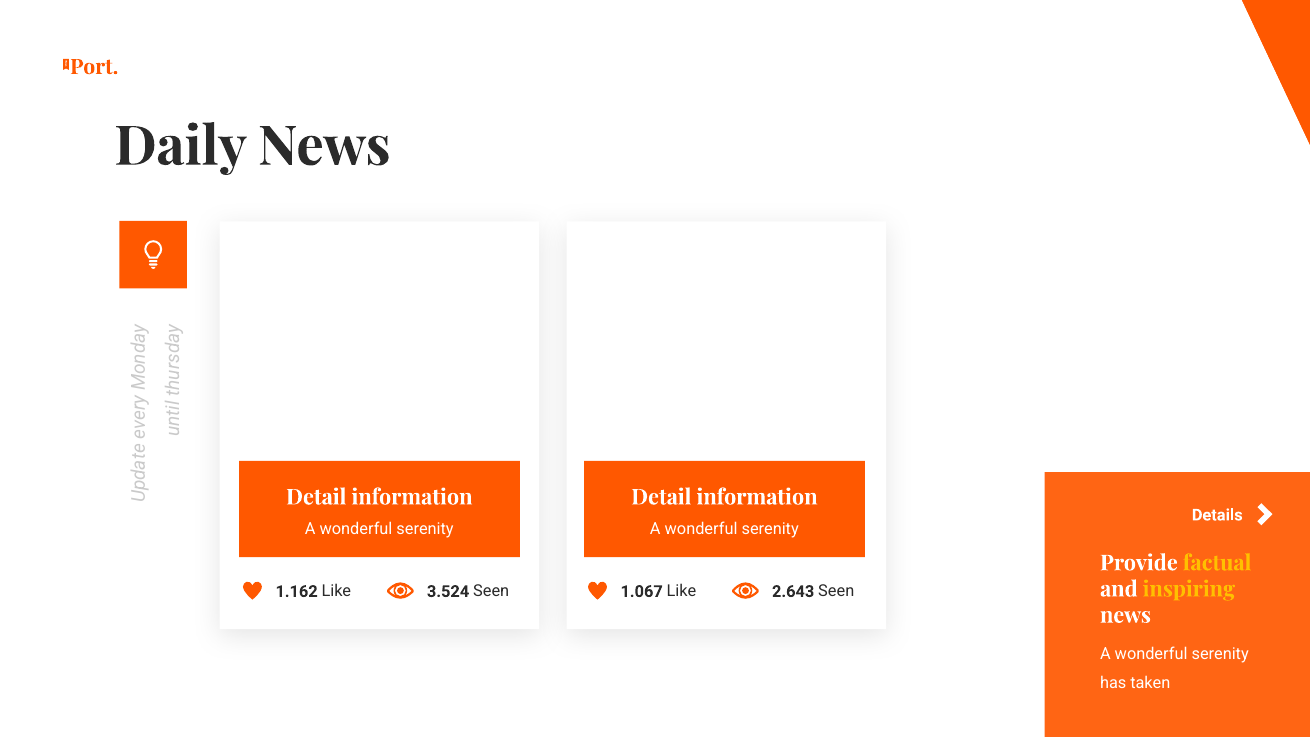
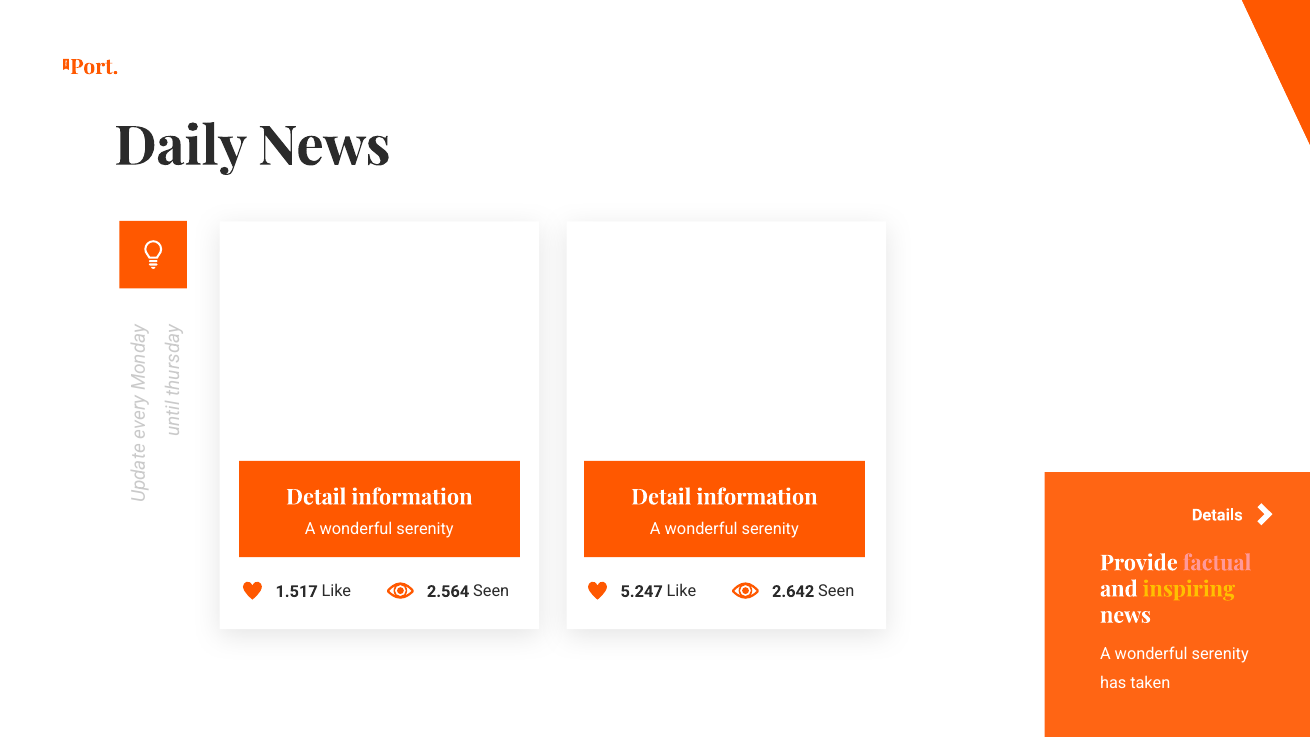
factual colour: yellow -> pink
1.162: 1.162 -> 1.517
3.524: 3.524 -> 2.564
1.067: 1.067 -> 5.247
2.643: 2.643 -> 2.642
